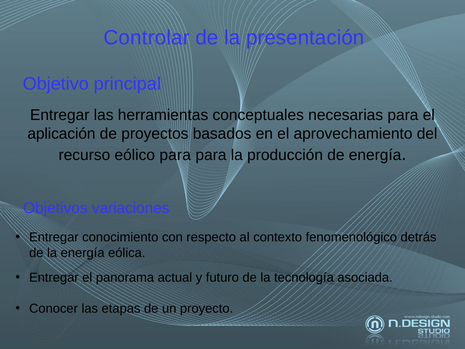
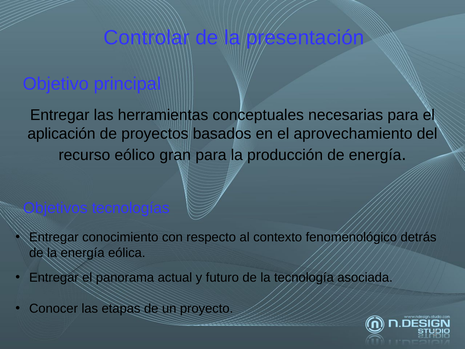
eólico para: para -> gran
variaciones: variaciones -> tecnologías
